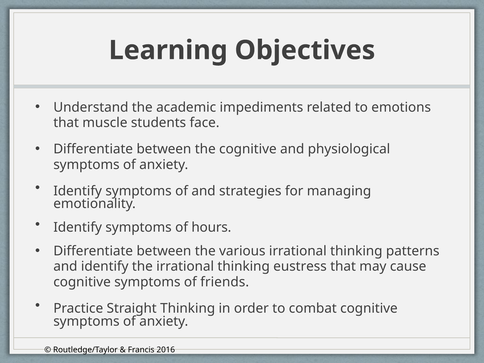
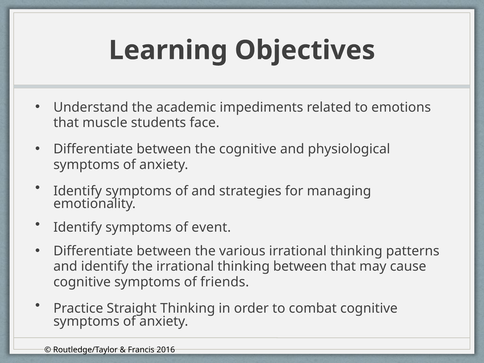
hours: hours -> event
thinking eustress: eustress -> between
